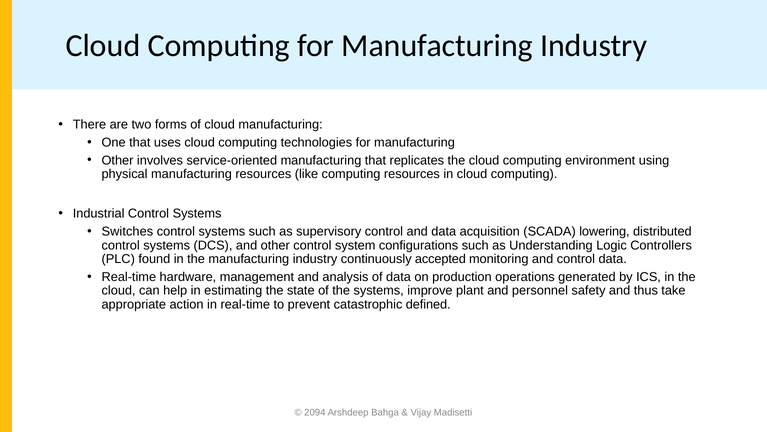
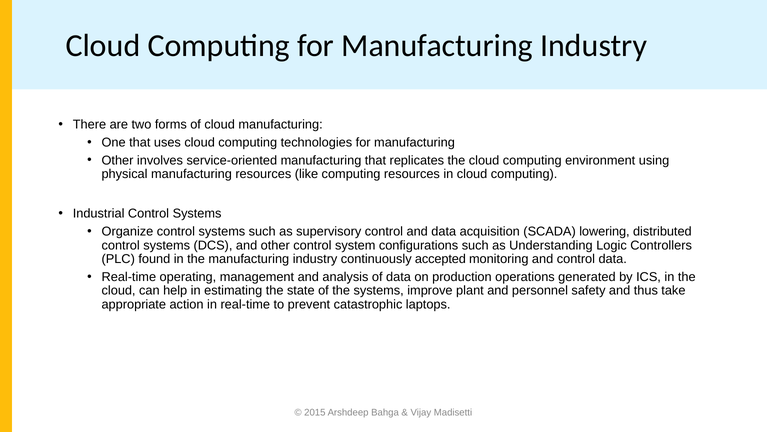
Switches: Switches -> Organize
hardware: hardware -> operating
defined: defined -> laptops
2094: 2094 -> 2015
